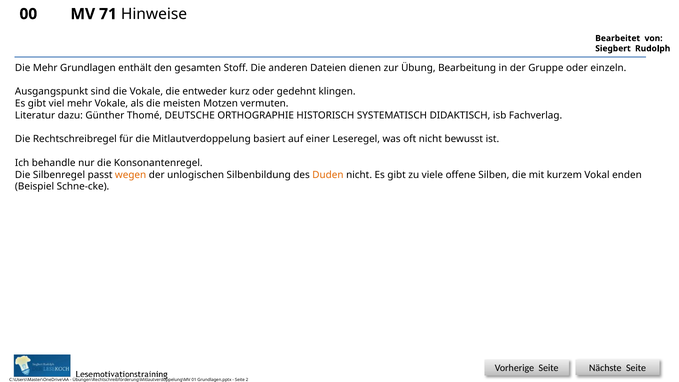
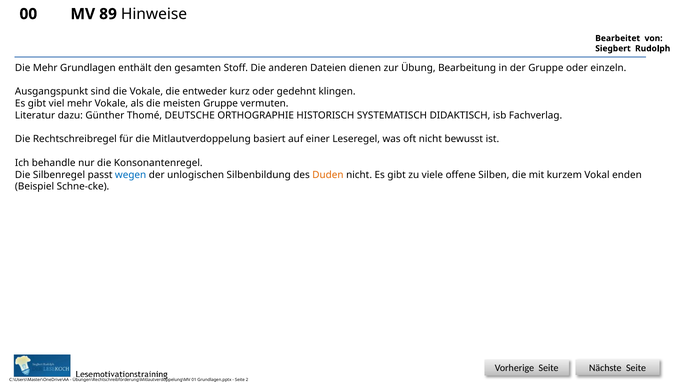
71: 71 -> 89
meisten Motzen: Motzen -> Gruppe
wegen colour: orange -> blue
